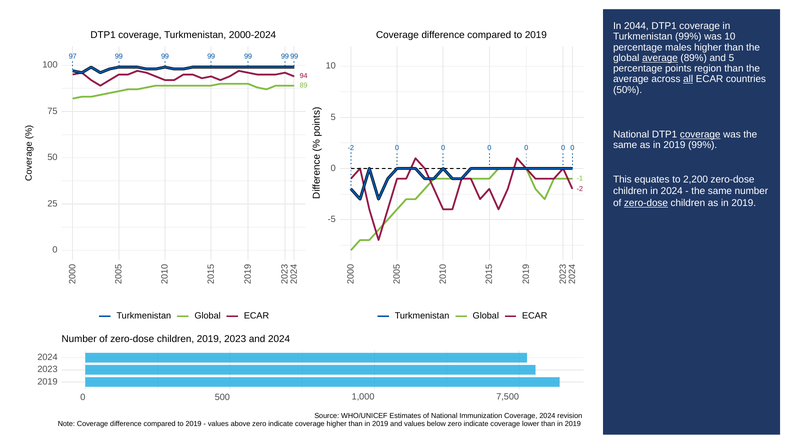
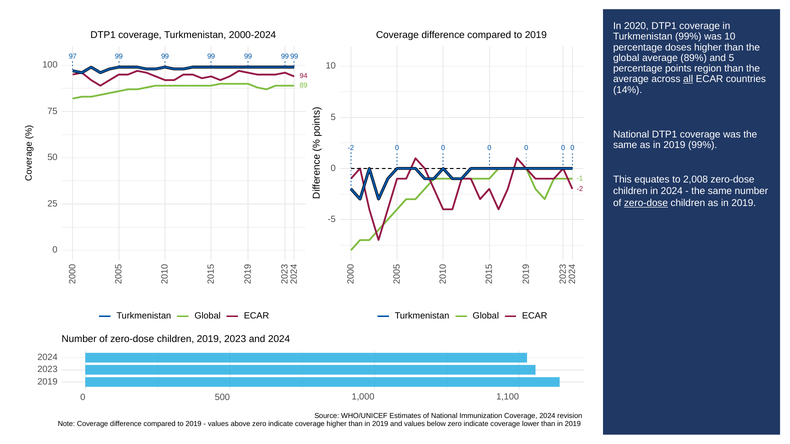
2044: 2044 -> 2020
males: males -> doses
average at (660, 58) underline: present -> none
50%: 50% -> 14%
coverage at (700, 135) underline: present -> none
2,200: 2,200 -> 2,008
7,500: 7,500 -> 1,100
